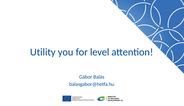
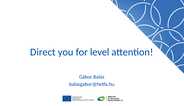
Utility: Utility -> Direct
